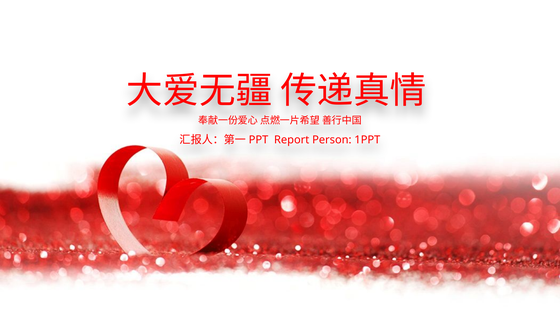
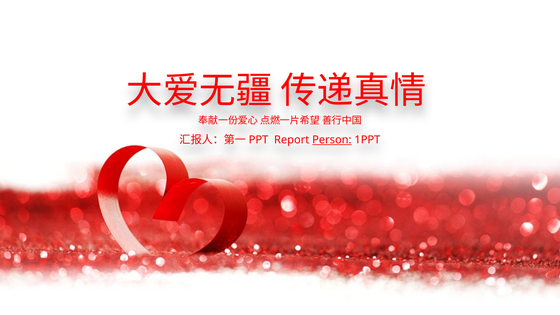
Person underline: none -> present
